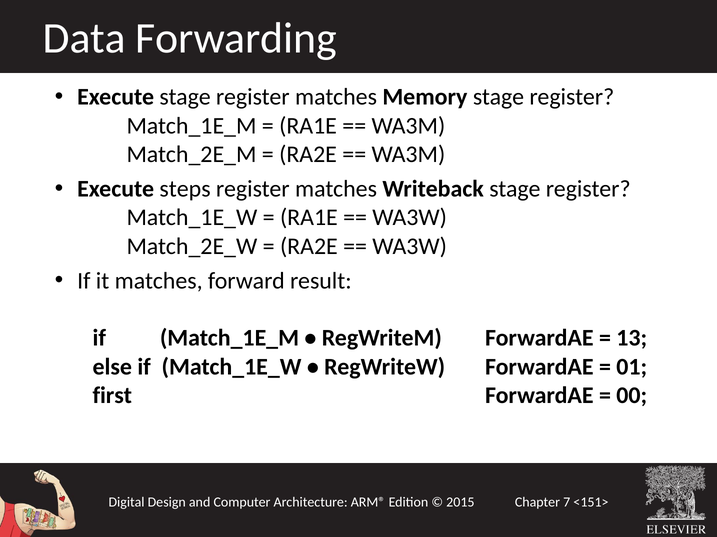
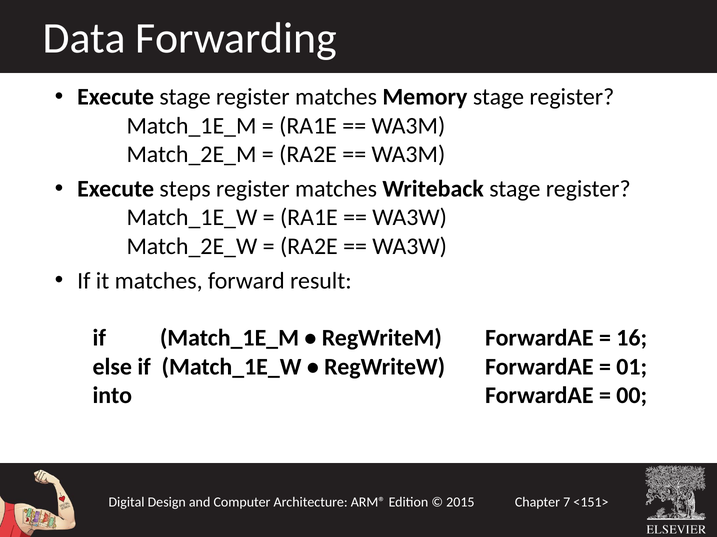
13: 13 -> 16
first: first -> into
